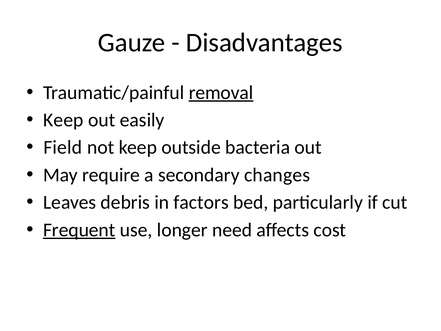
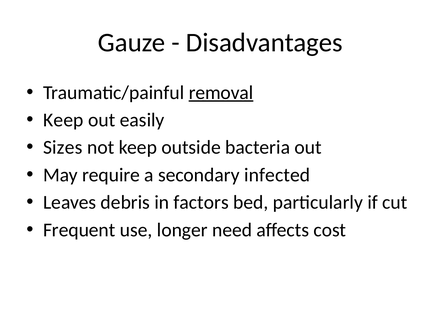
Field: Field -> Sizes
changes: changes -> infected
Frequent underline: present -> none
